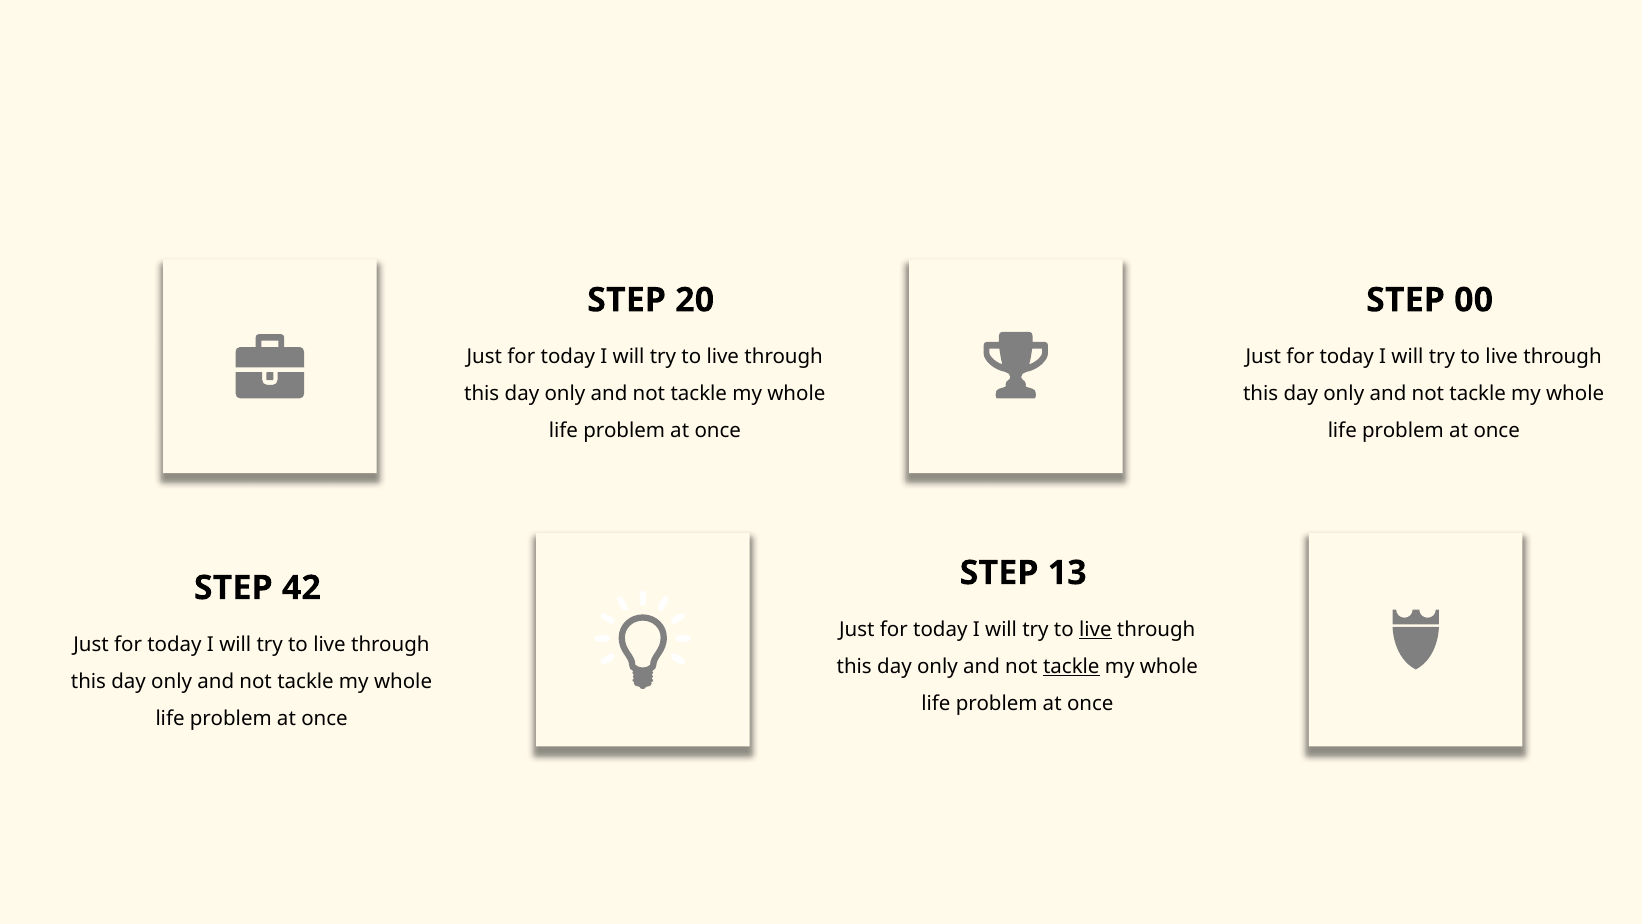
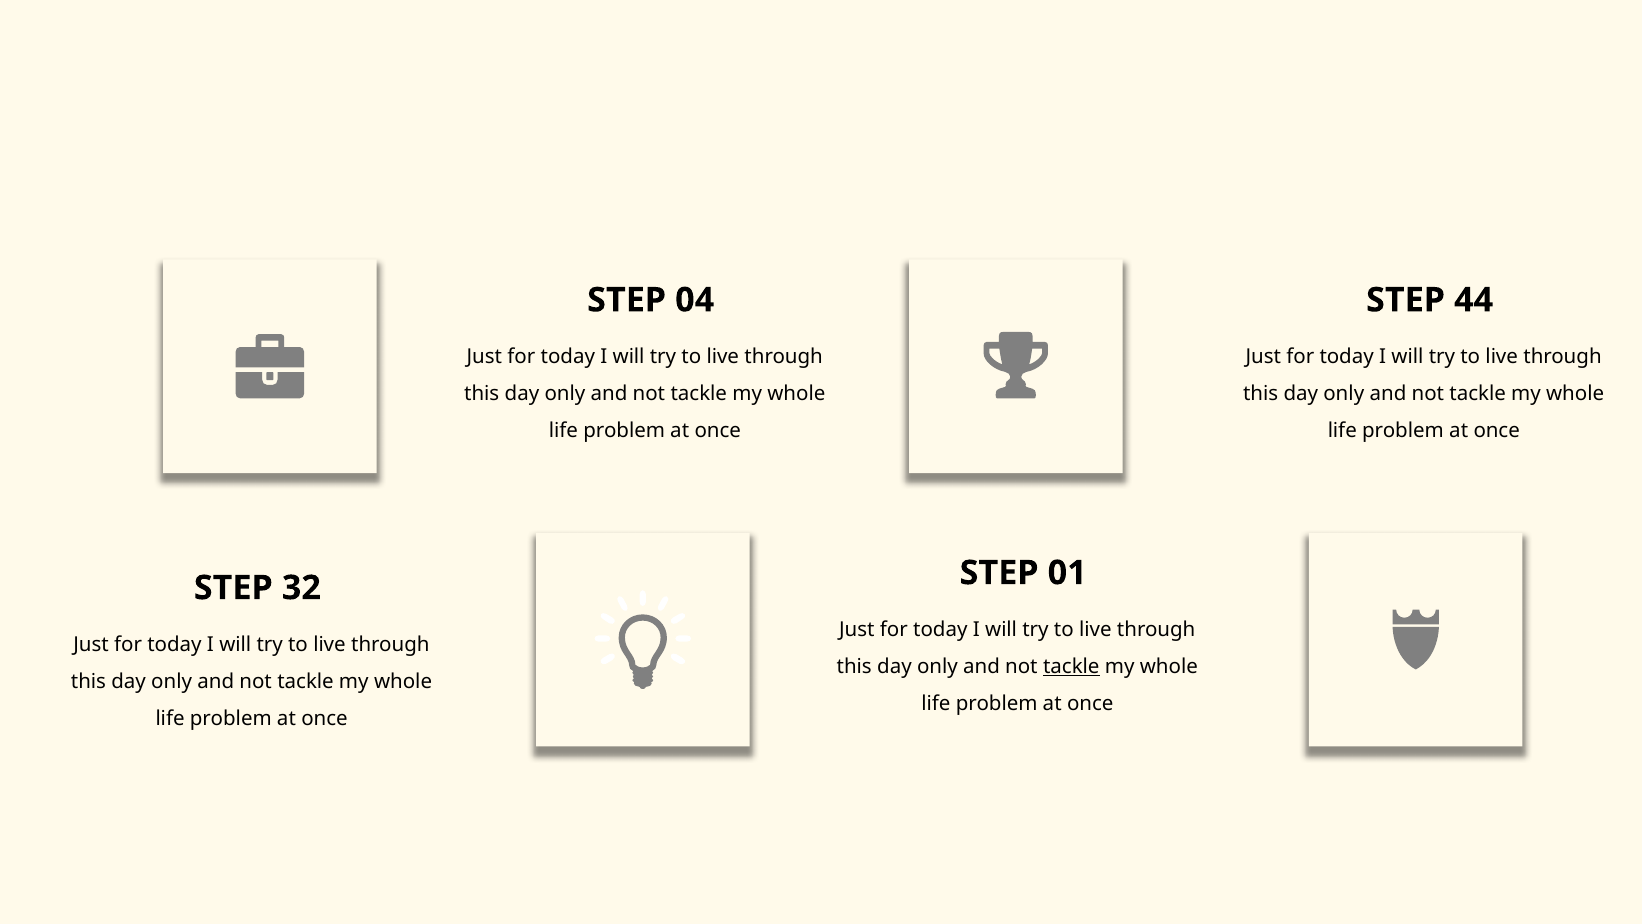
20: 20 -> 04
00: 00 -> 44
13: 13 -> 01
42: 42 -> 32
live at (1095, 630) underline: present -> none
